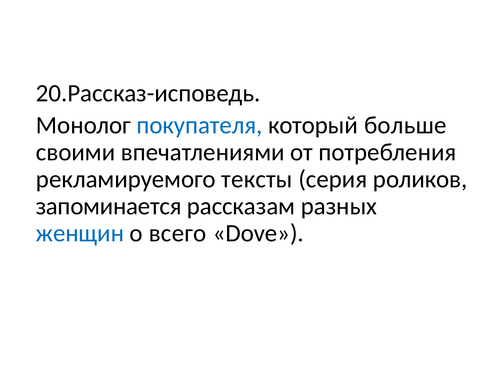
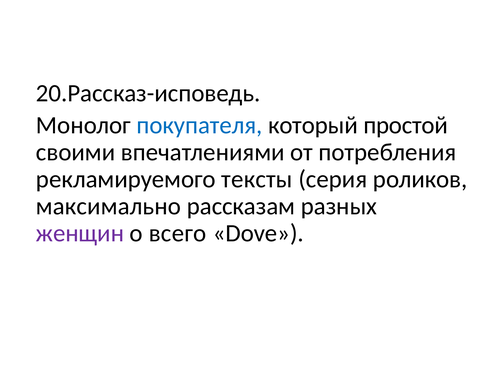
больше: больше -> простой
запоминается: запоминается -> максимально
женщин colour: blue -> purple
